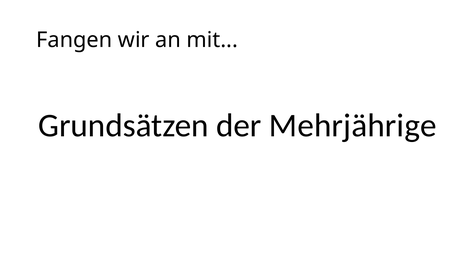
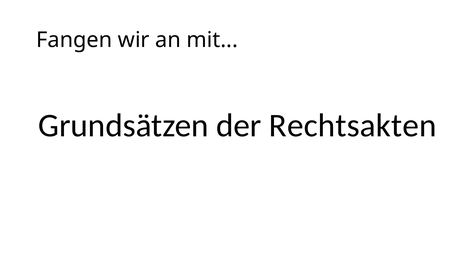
Mehrjährige: Mehrjährige -> Rechtsakten
